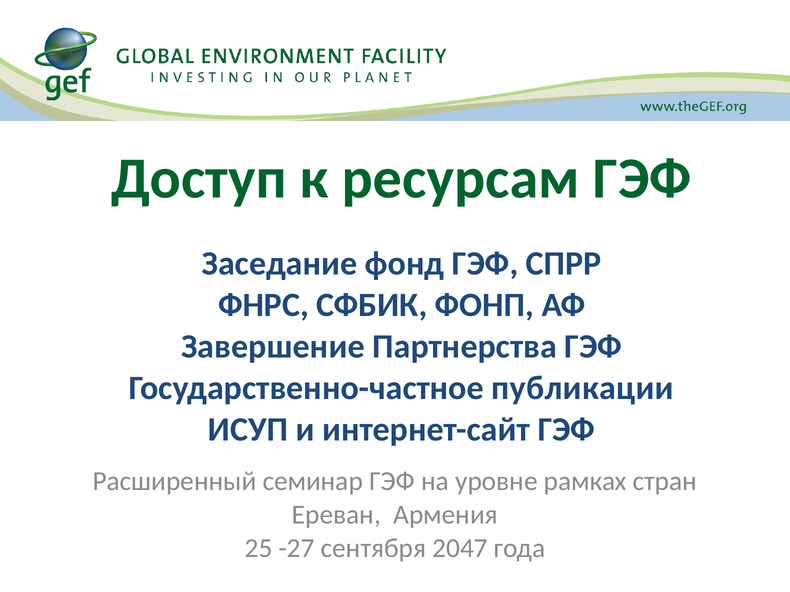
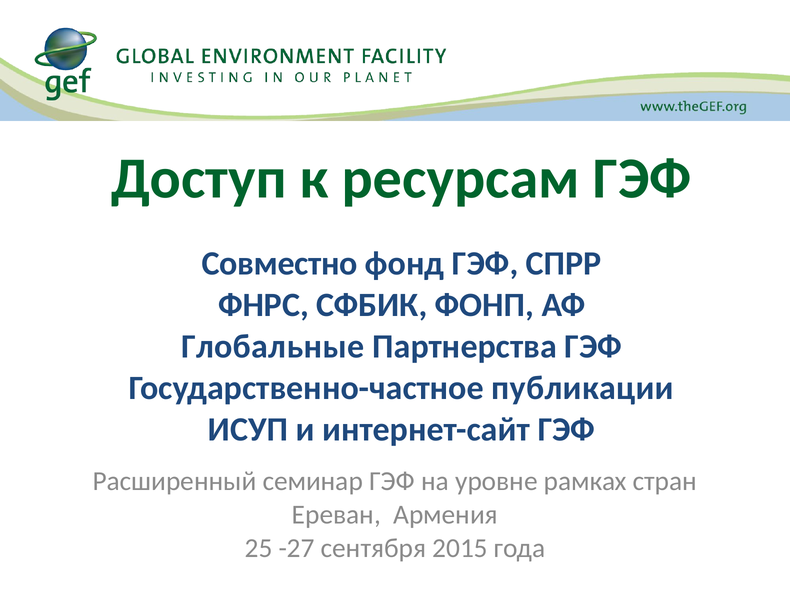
Заседание: Заседание -> Совместно
Завершение: Завершение -> Глобальные
2047: 2047 -> 2015
